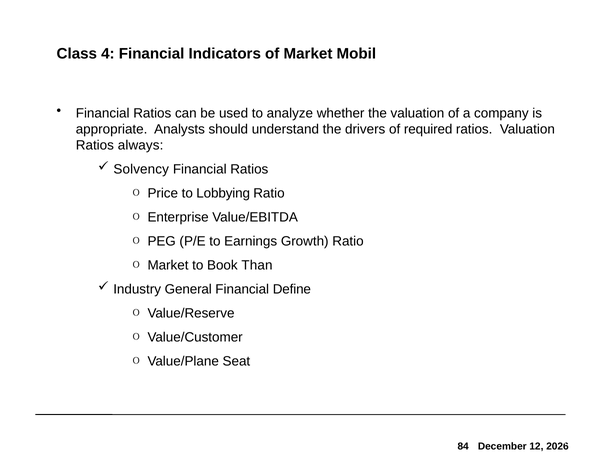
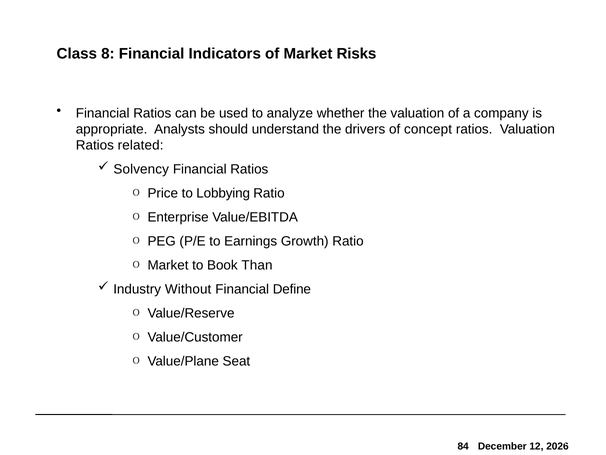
4: 4 -> 8
Mobil: Mobil -> Risks
required: required -> concept
always: always -> related
General: General -> Without
